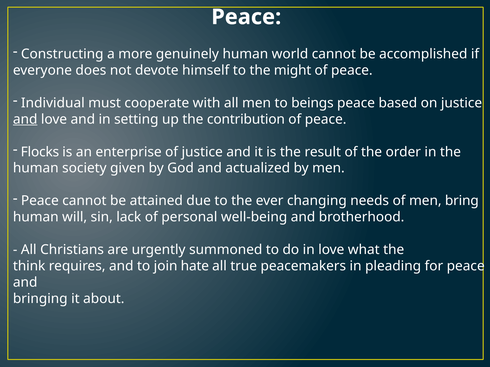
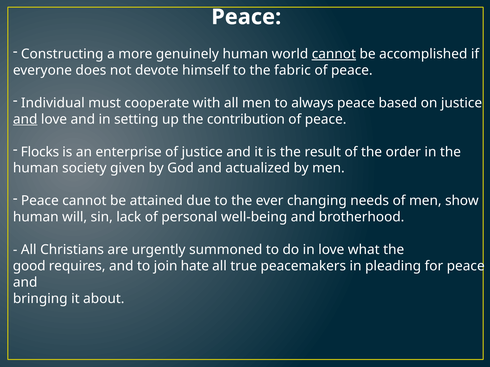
cannot at (334, 54) underline: none -> present
might: might -> fabric
beings: beings -> always
bring: bring -> show
think: think -> good
